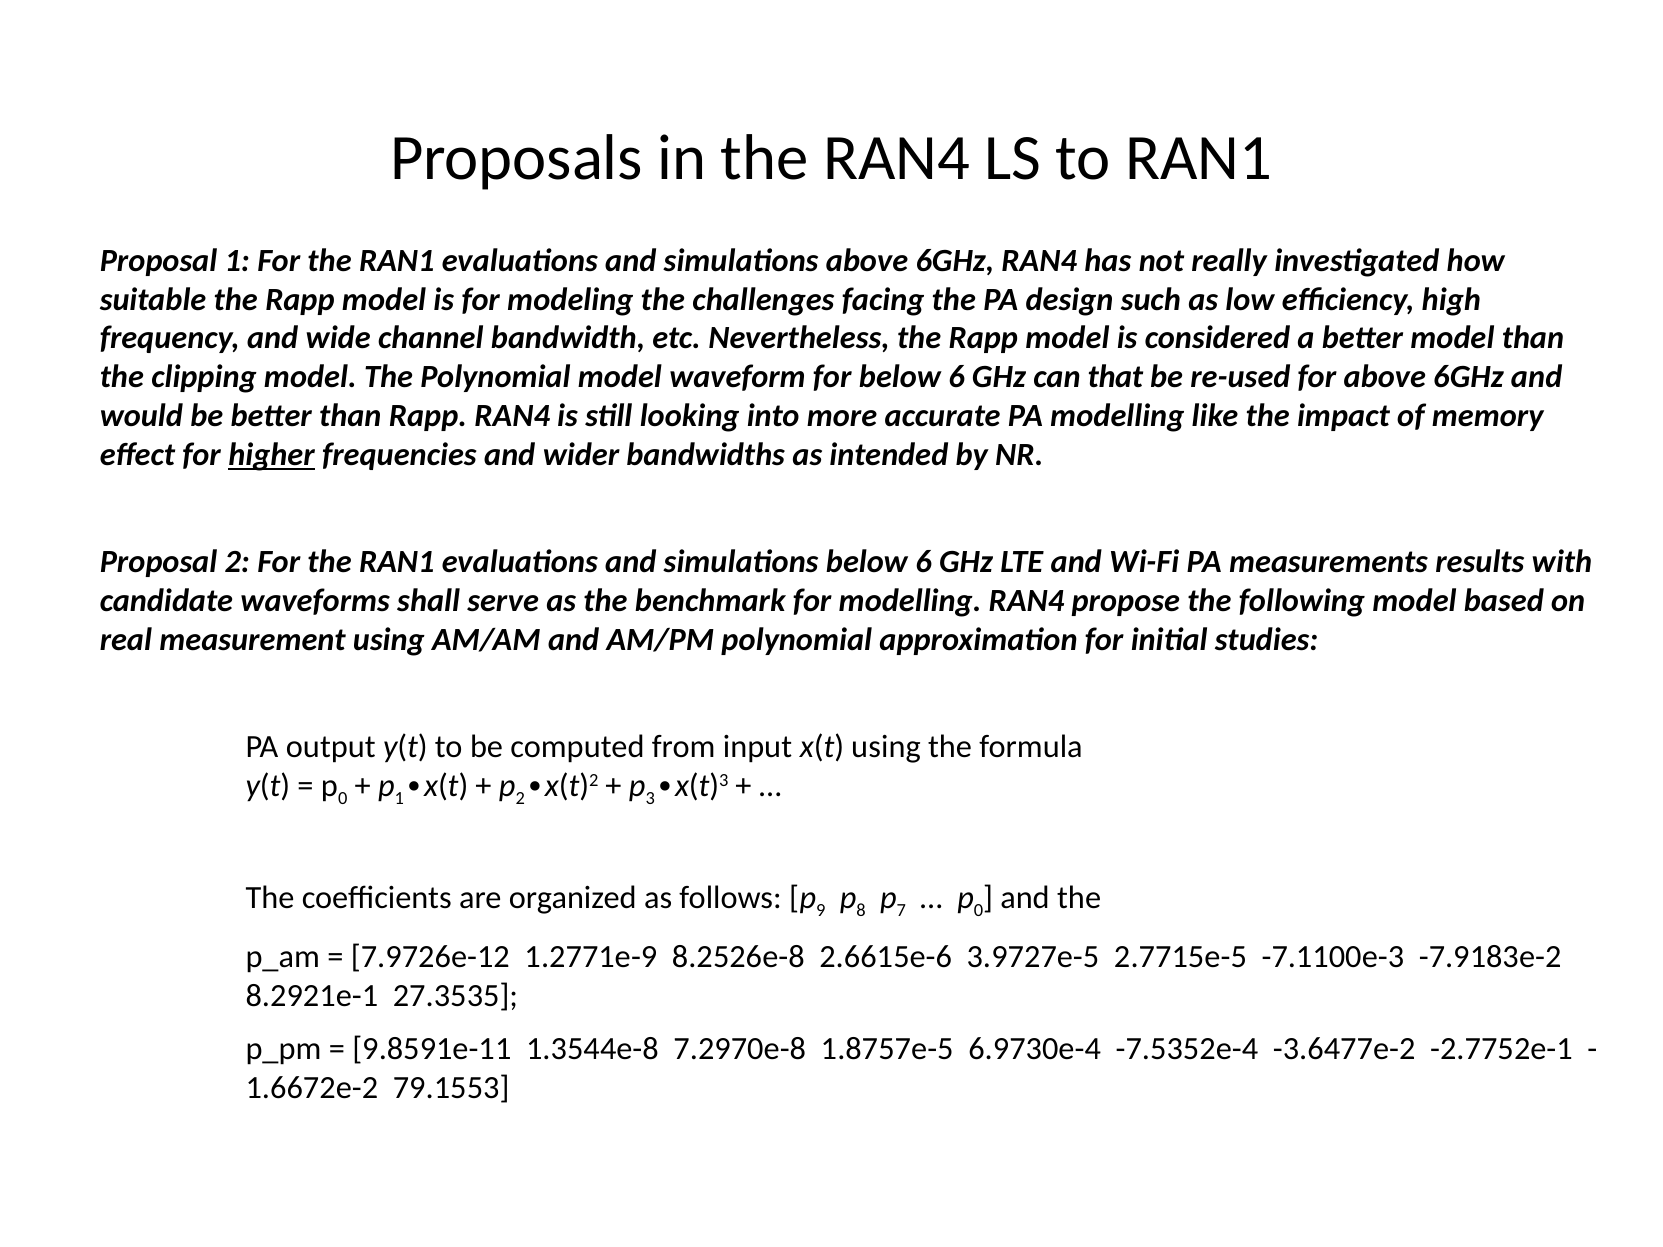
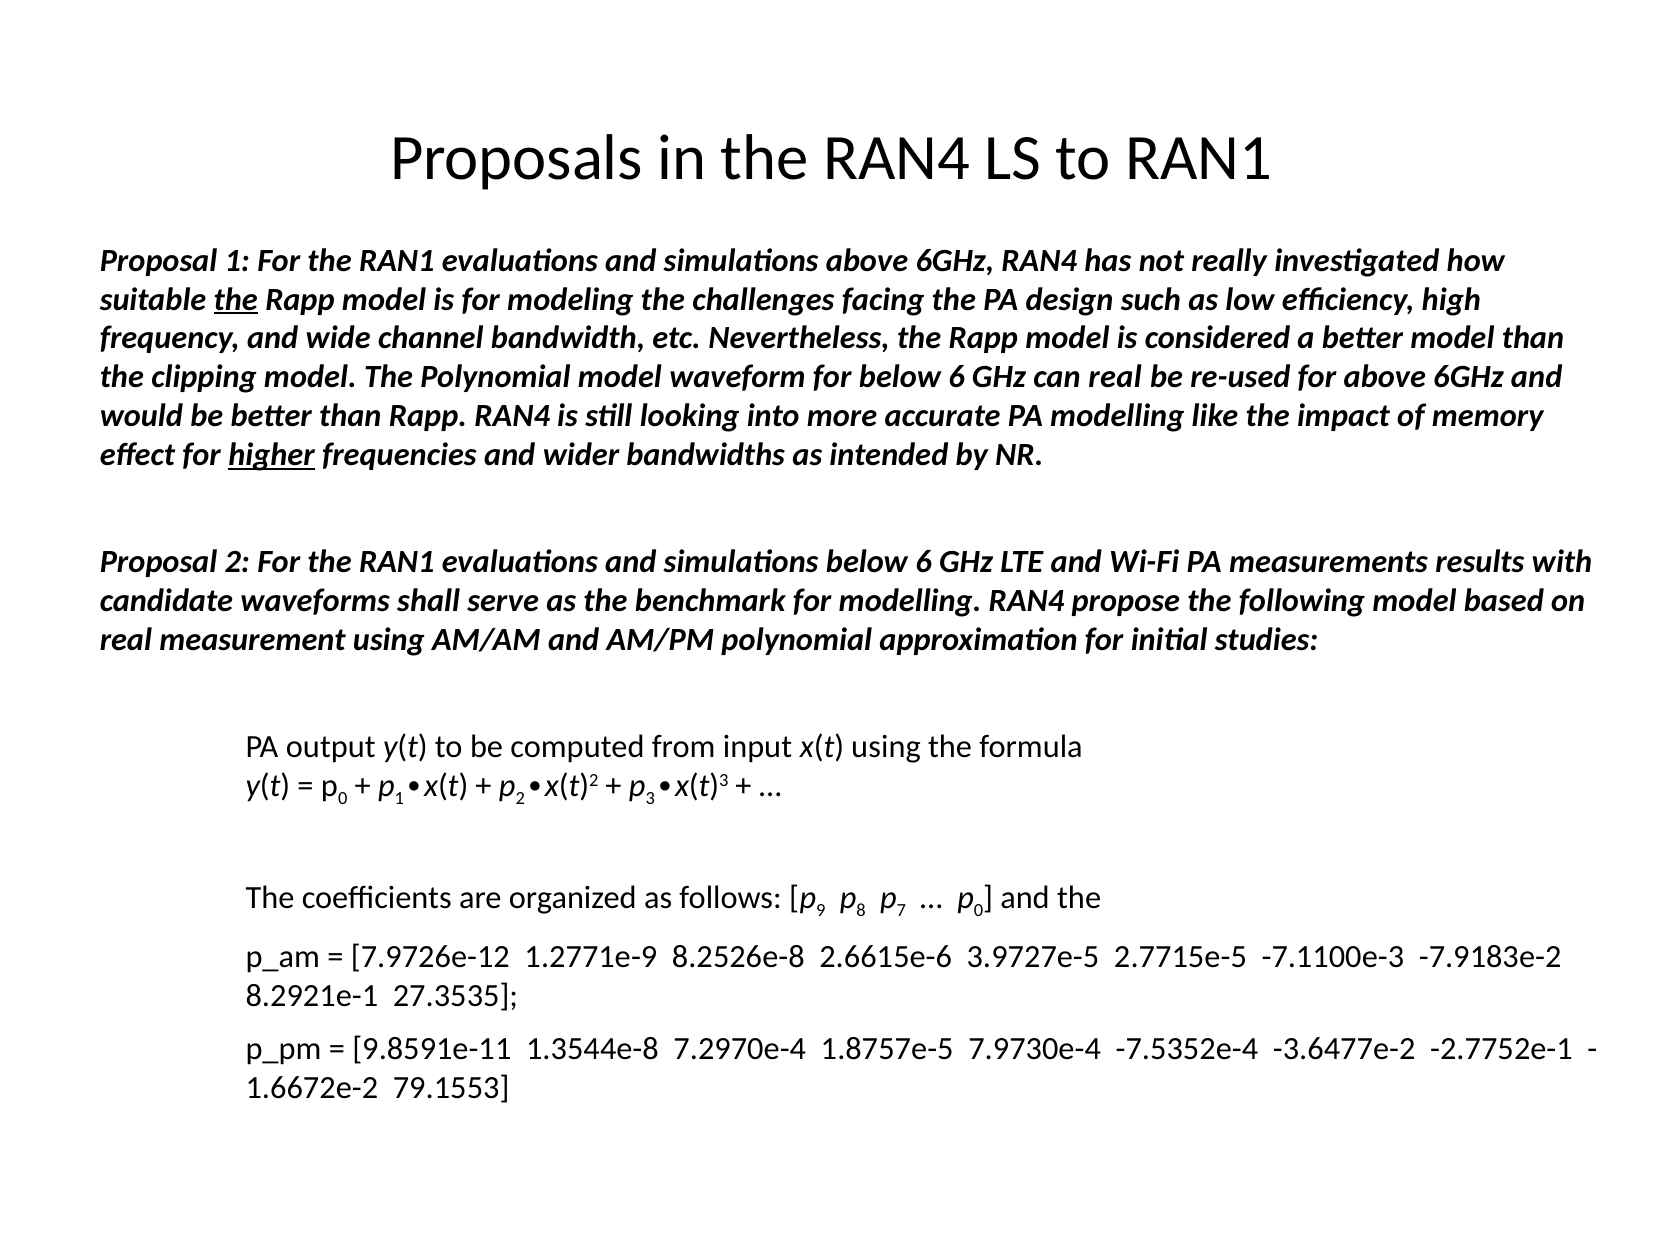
the at (236, 300) underline: none -> present
can that: that -> real
7.2970e-8: 7.2970e-8 -> 7.2970e-4
6.9730e-4: 6.9730e-4 -> 7.9730e-4
